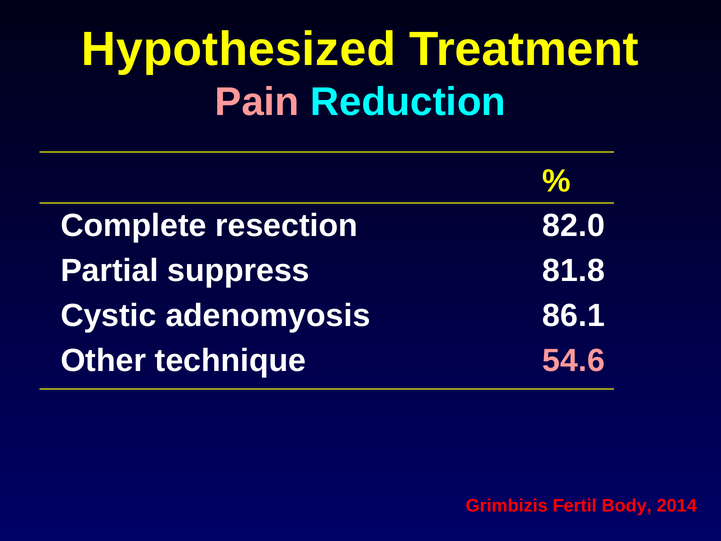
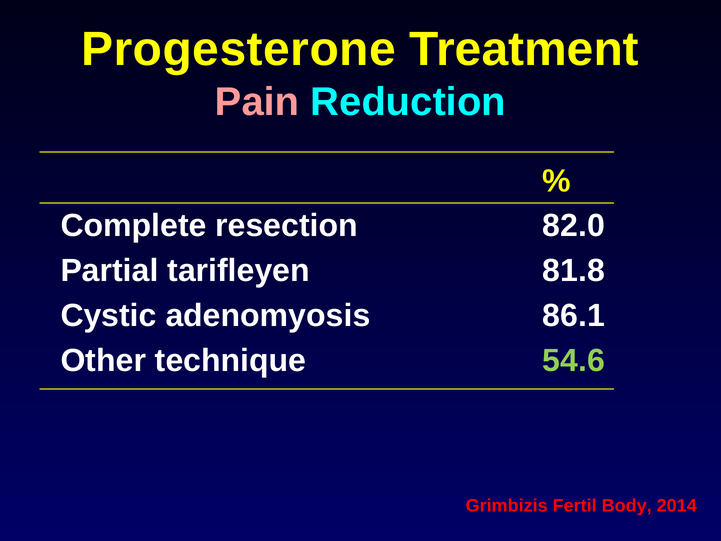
Hypothesized: Hypothesized -> Progesterone
suppress: suppress -> tarifleyen
54.6 colour: pink -> light green
